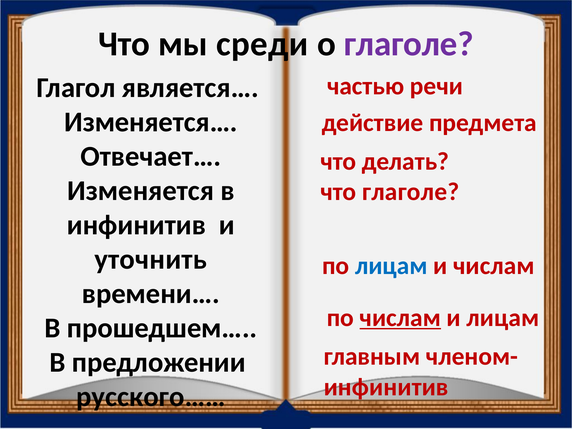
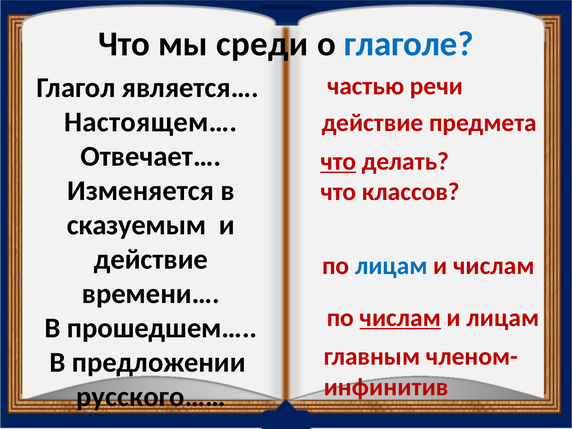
глаголе at (409, 44) colour: purple -> blue
Изменяется…: Изменяется… -> Настоящем…
что at (338, 161) underline: none -> present
что глаголе: глаголе -> классов
инфинитив at (136, 225): инфинитив -> сказуемым
уточнить at (151, 259): уточнить -> действие
